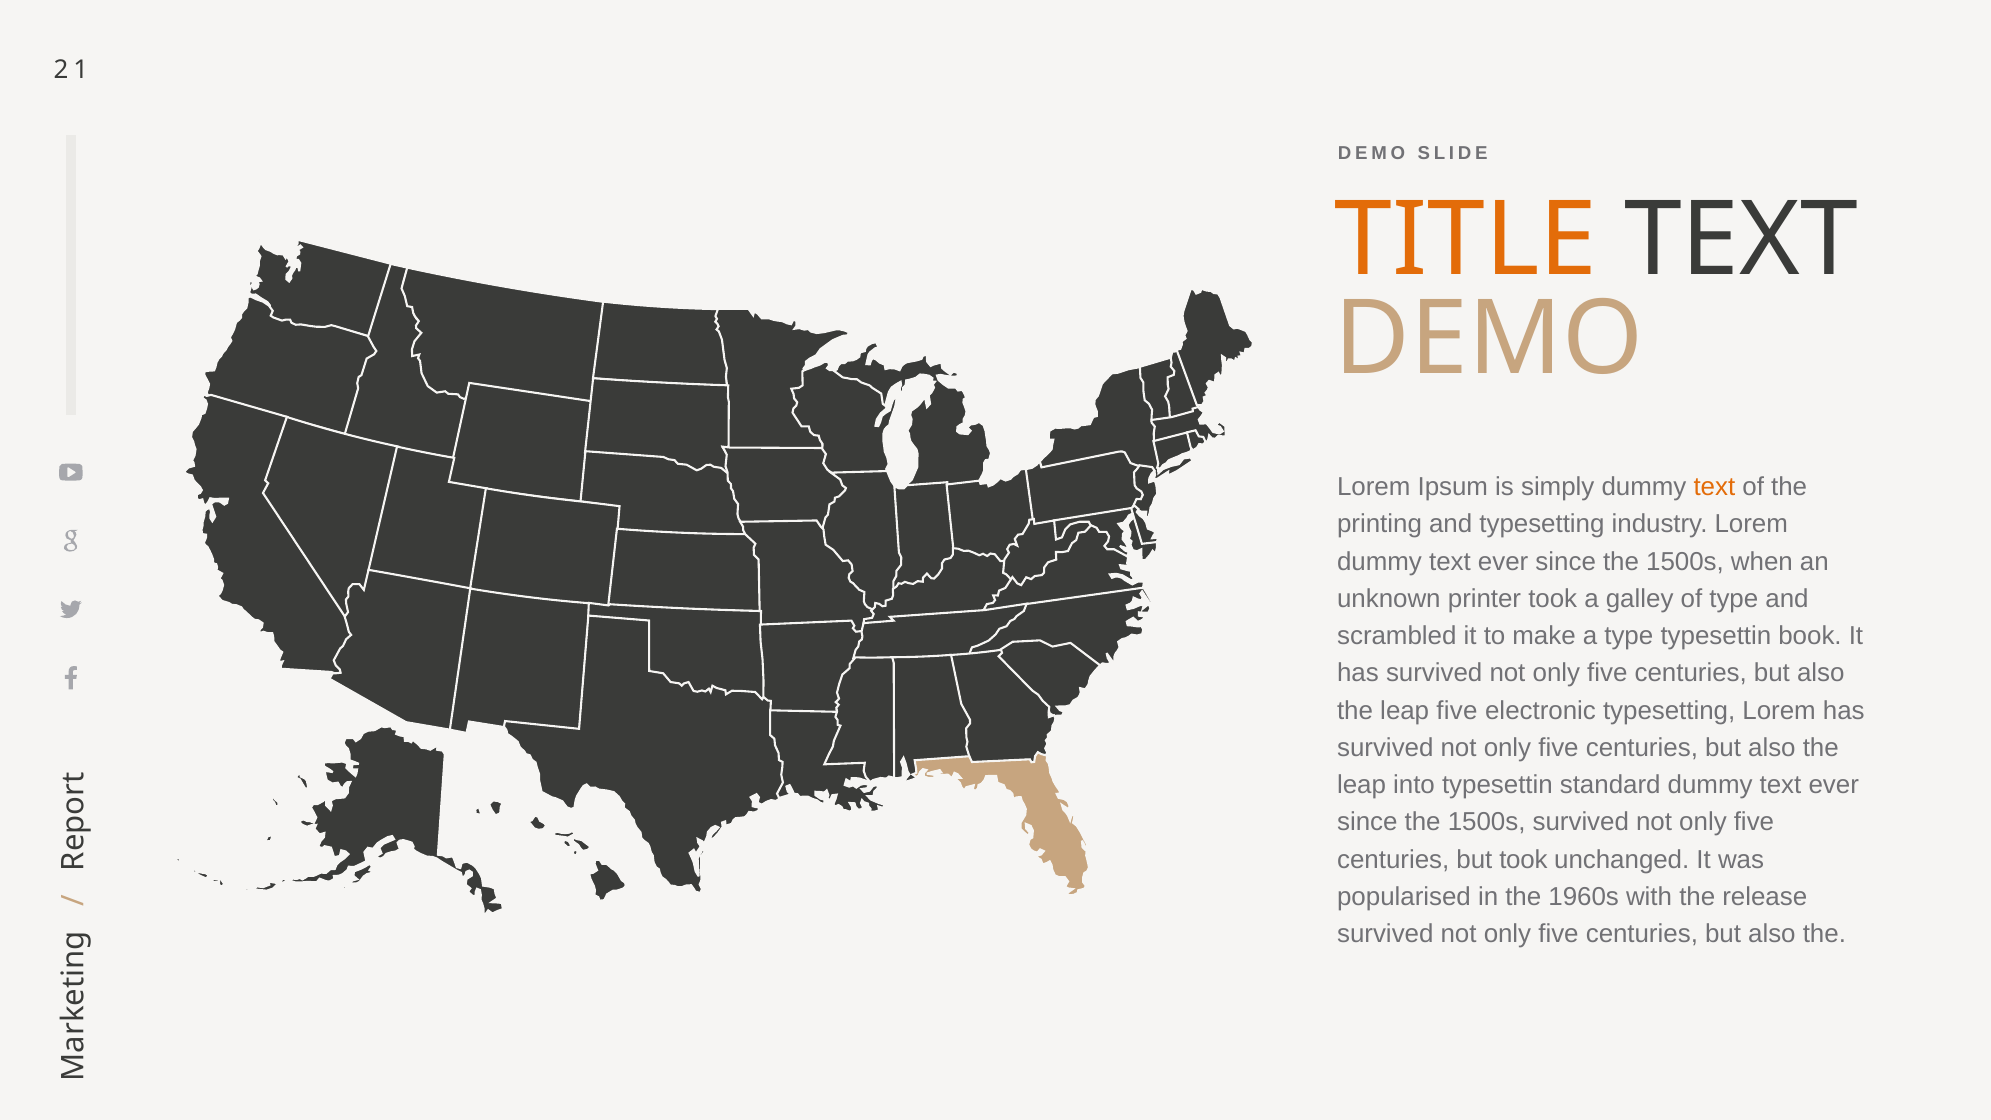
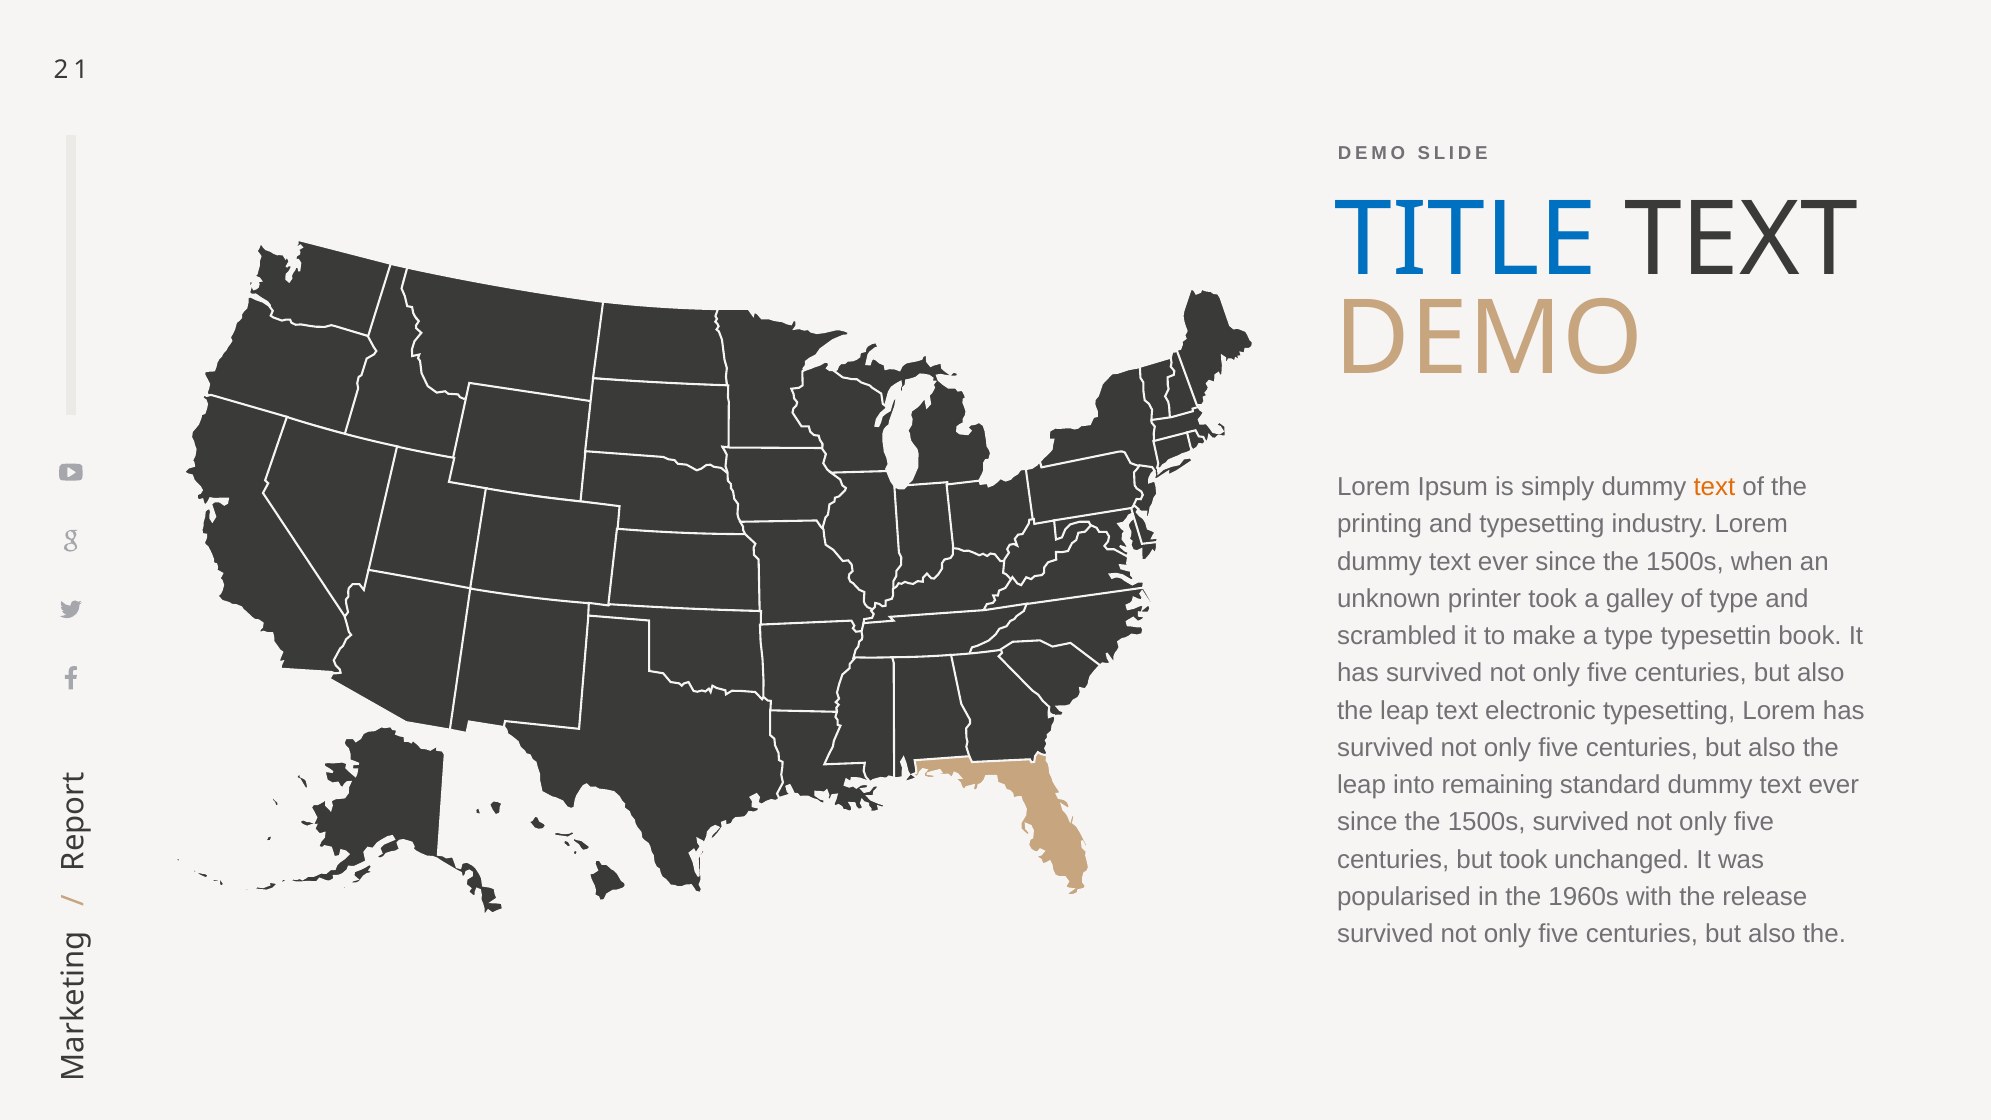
TITLE colour: orange -> blue
leap five: five -> text
into typesettin: typesettin -> remaining
